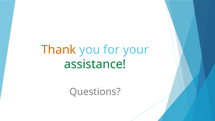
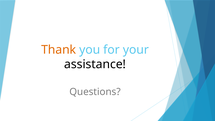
assistance colour: green -> black
